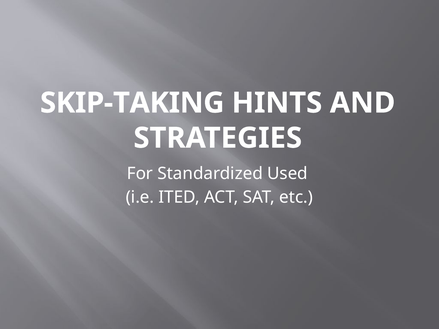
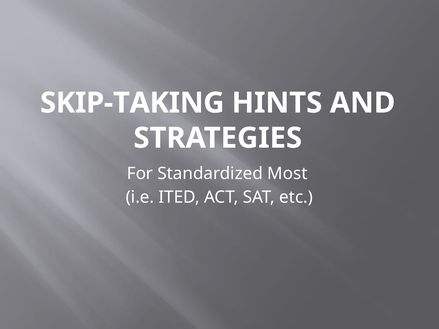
Used: Used -> Most
